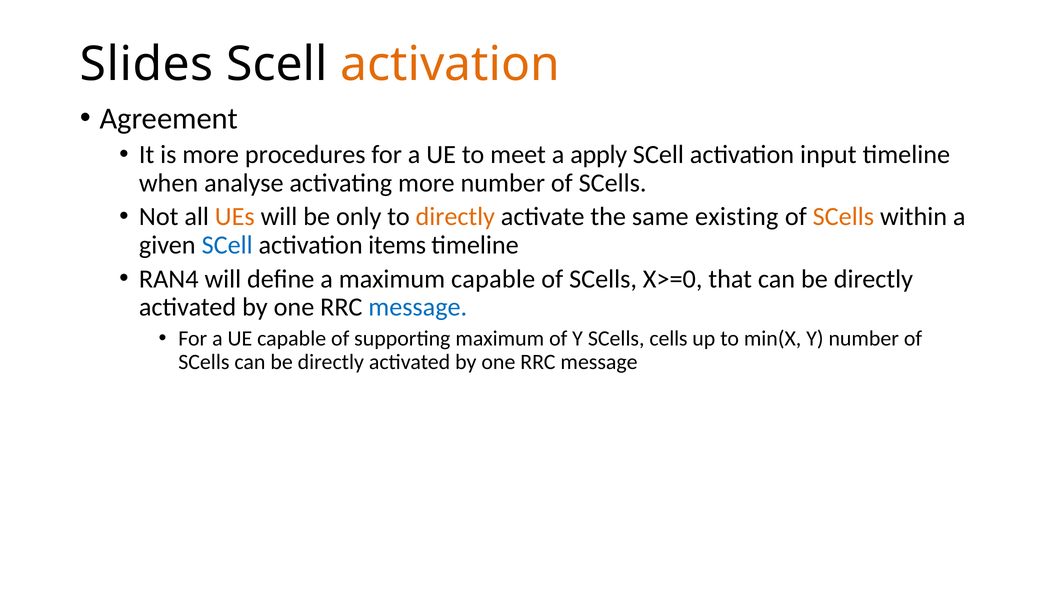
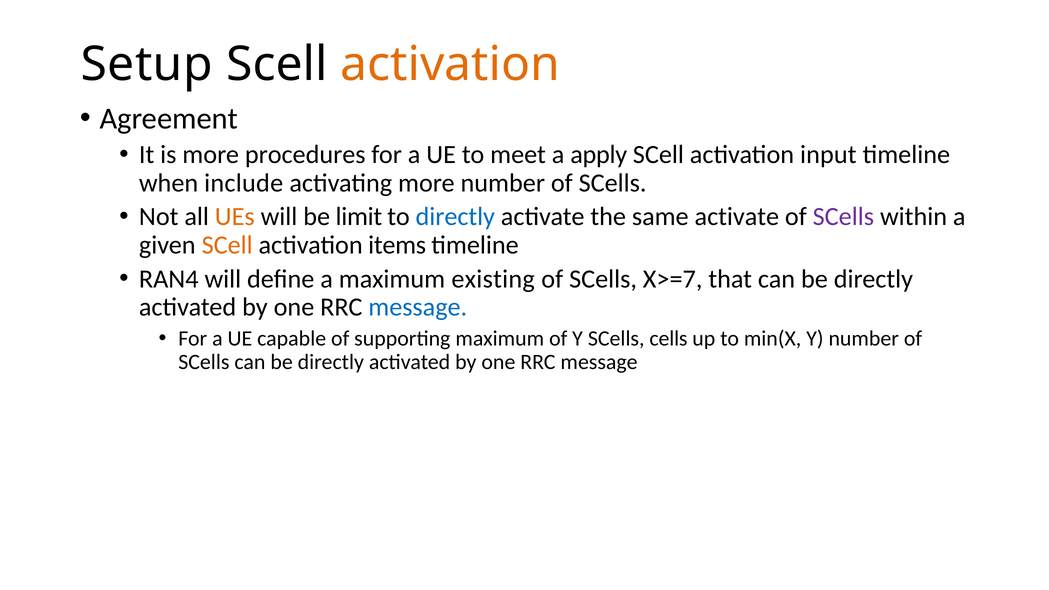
Slides: Slides -> Setup
analyse: analyse -> include
only: only -> limit
directly at (455, 217) colour: orange -> blue
same existing: existing -> activate
SCells at (843, 217) colour: orange -> purple
SCell at (227, 245) colour: blue -> orange
maximum capable: capable -> existing
X>=0: X>=0 -> X>=7
